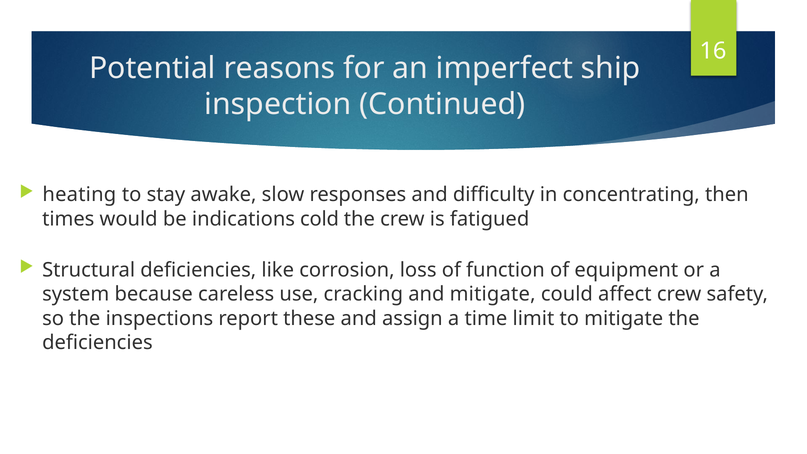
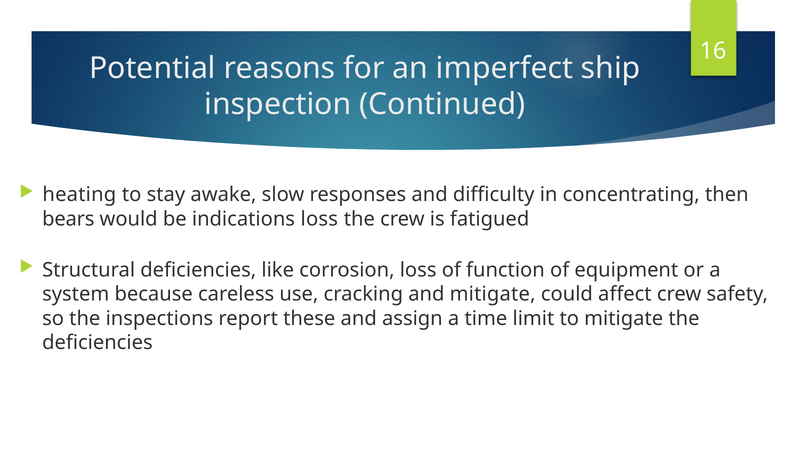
times: times -> bears
indications cold: cold -> loss
